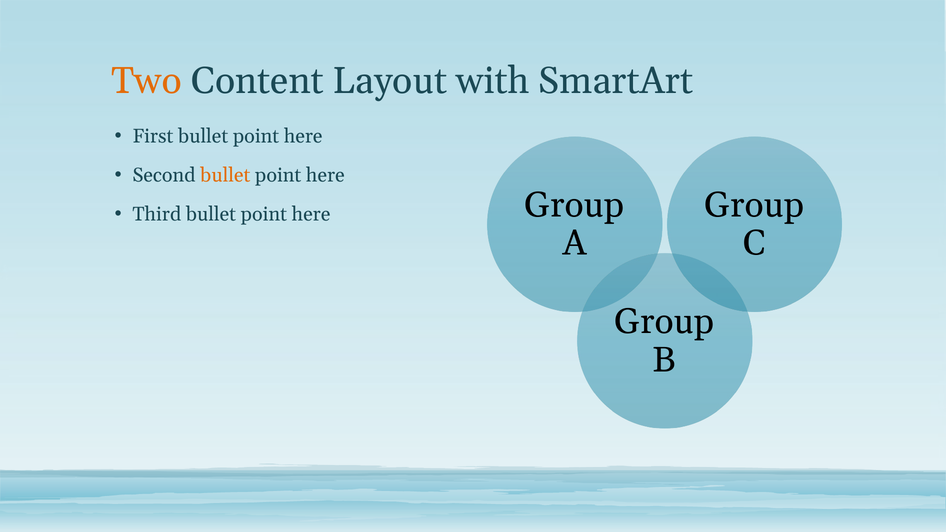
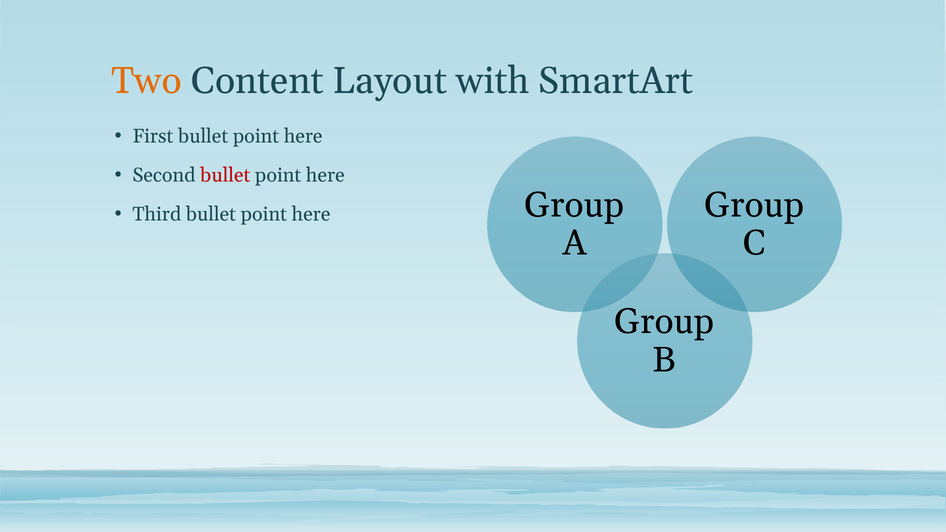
bullet at (225, 175) colour: orange -> red
